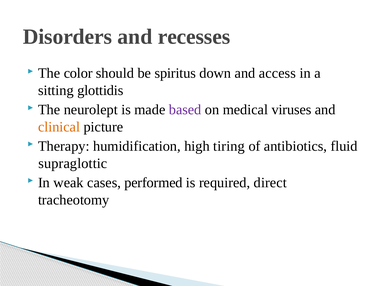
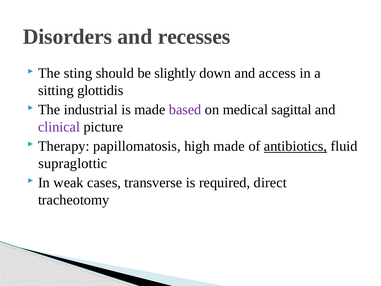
color: color -> sting
spiritus: spiritus -> slightly
neurolept: neurolept -> industrial
viruses: viruses -> sagittal
clinical colour: orange -> purple
humidification: humidification -> papillomatosis
high tiring: tiring -> made
antibiotics underline: none -> present
performed: performed -> transverse
